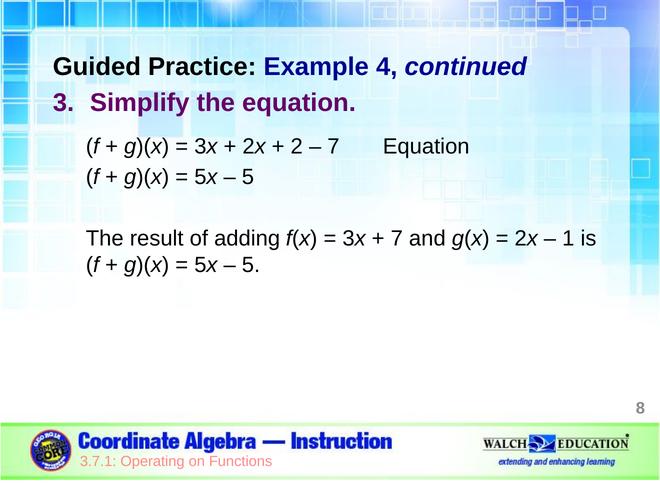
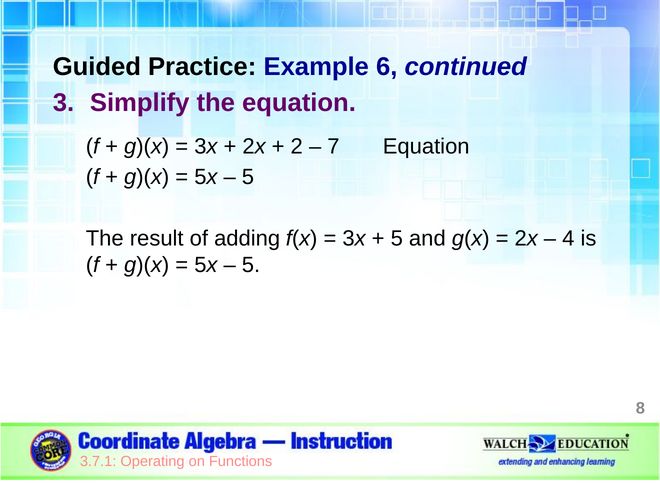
4: 4 -> 6
7 at (397, 239): 7 -> 5
1: 1 -> 4
